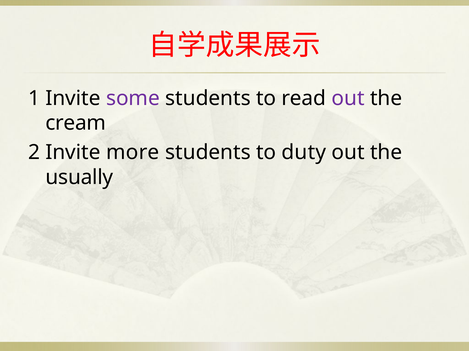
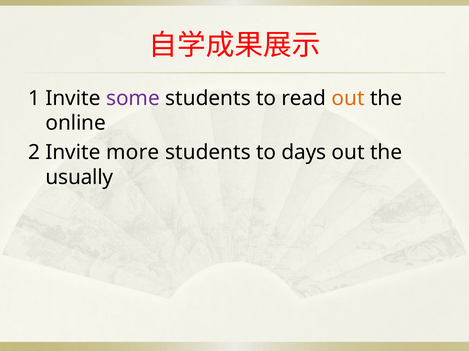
out at (348, 98) colour: purple -> orange
cream: cream -> online
duty: duty -> days
